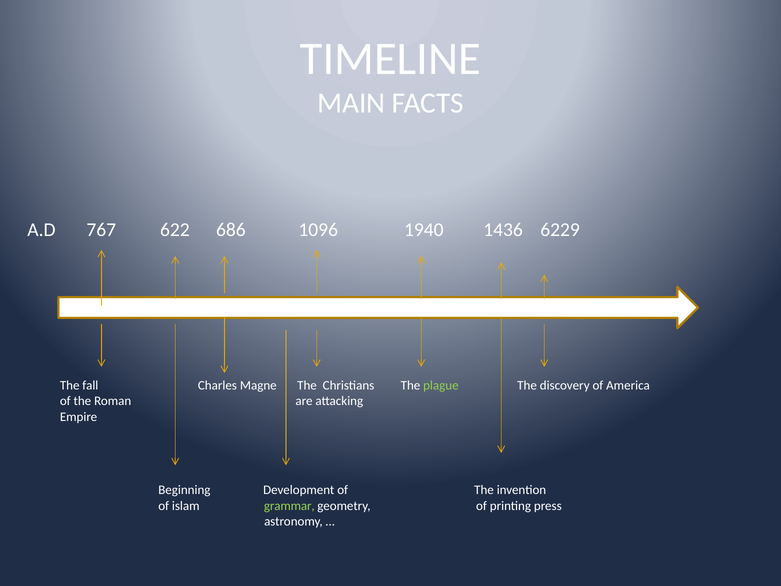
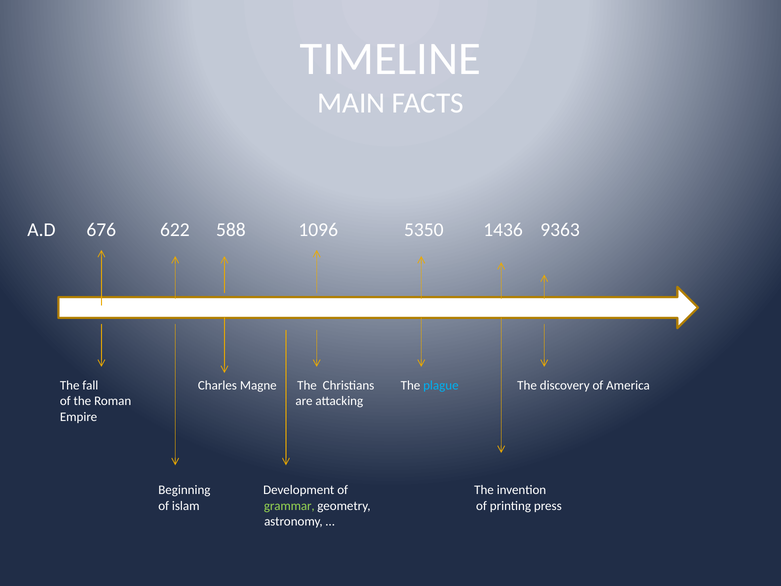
767: 767 -> 676
686: 686 -> 588
1940: 1940 -> 5350
6229: 6229 -> 9363
plague colour: light green -> light blue
